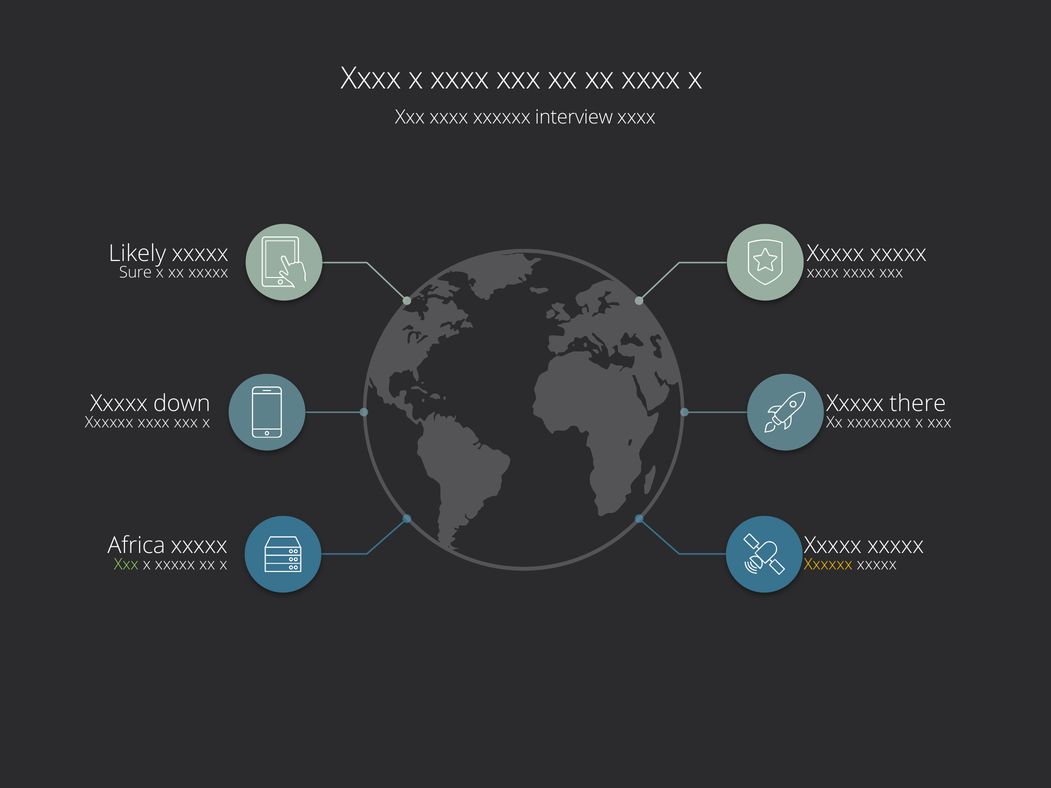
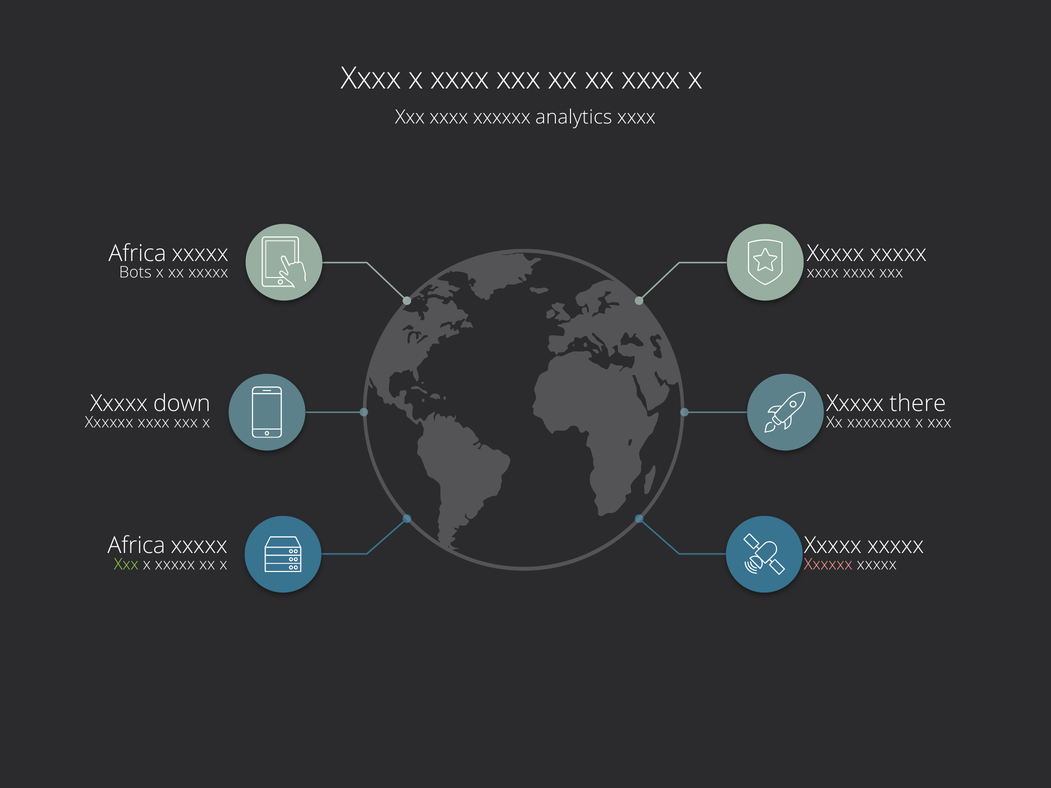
interview: interview -> analytics
Likely at (137, 254): Likely -> Africa
Sure: Sure -> Bots
Xxxxxx at (828, 565) colour: yellow -> pink
